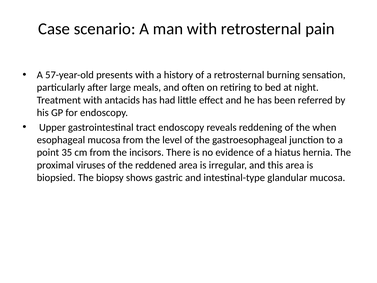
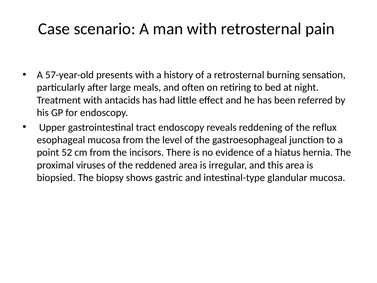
when: when -> reflux
35: 35 -> 52
